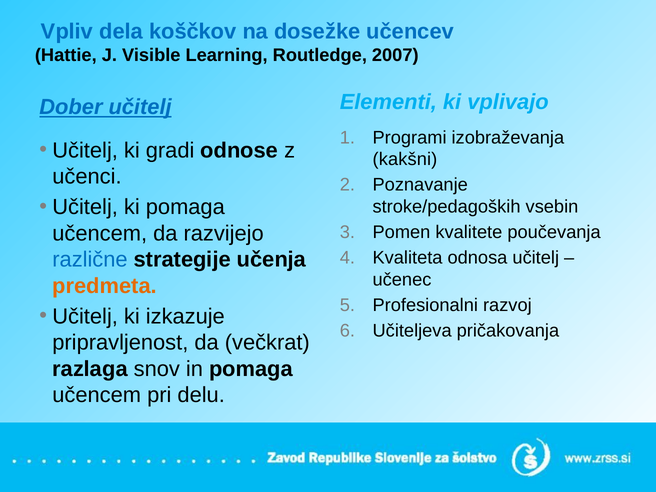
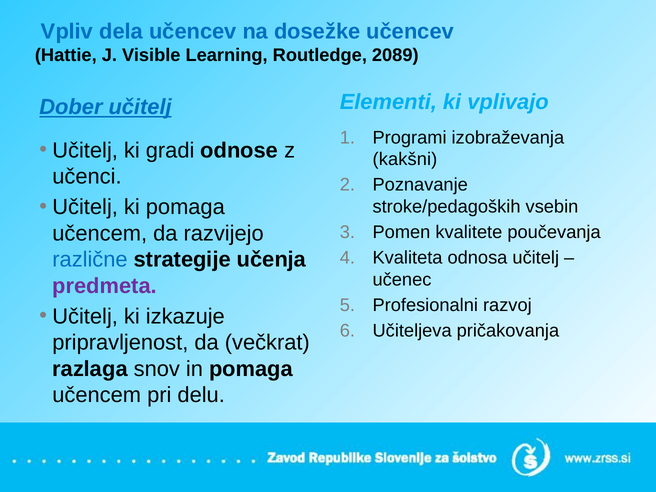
dela koščkov: koščkov -> učencev
2007: 2007 -> 2089
predmeta colour: orange -> purple
